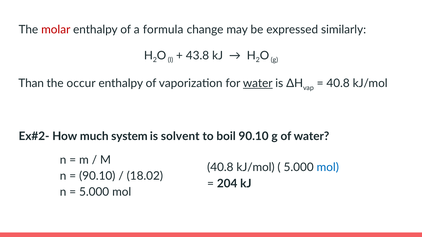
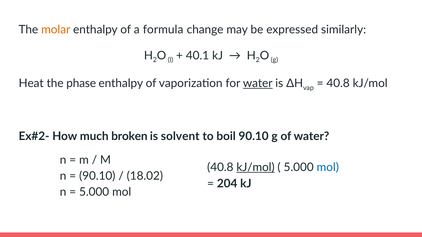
molar colour: red -> orange
43.8: 43.8 -> 40.1
Than: Than -> Heat
occur: occur -> phase
system: system -> broken
kJ/mol at (256, 168) underline: none -> present
